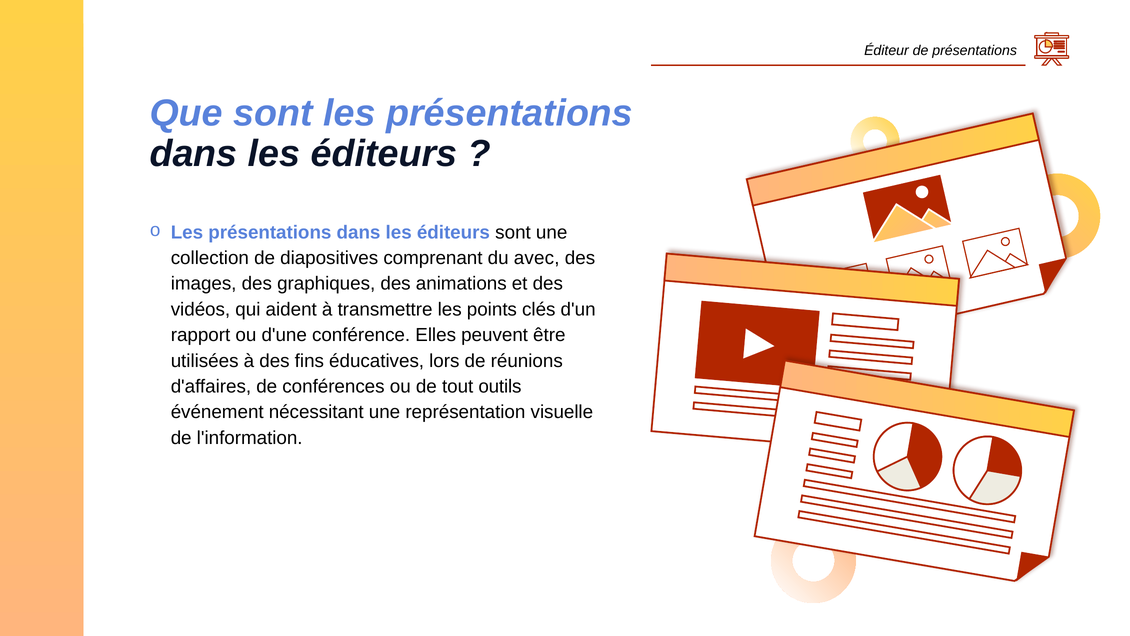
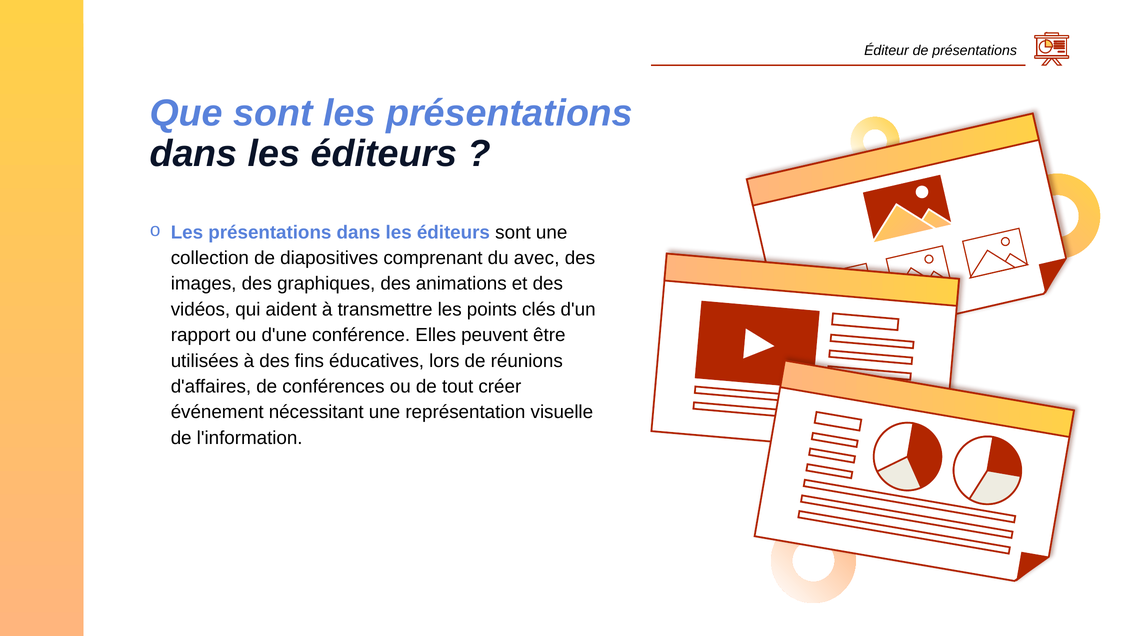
outils: outils -> créer
